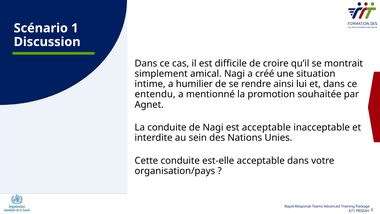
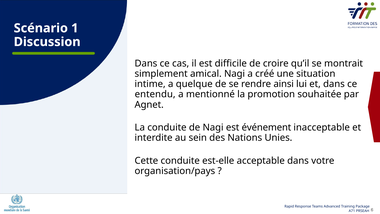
humilier: humilier -> quelque
est acceptable: acceptable -> événement
